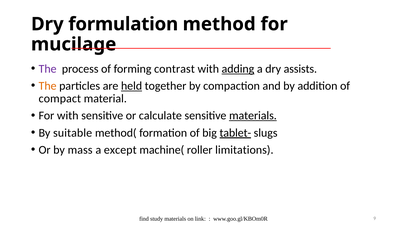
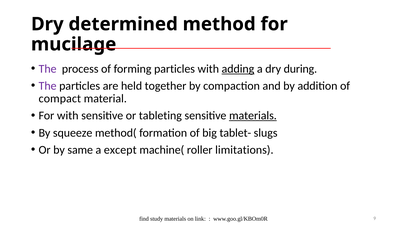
formulation: formulation -> determined
forming contrast: contrast -> particles
assists: assists -> during
The at (48, 86) colour: orange -> purple
held underline: present -> none
calculate: calculate -> tableting
suitable: suitable -> squeeze
tablet- underline: present -> none
mass: mass -> same
